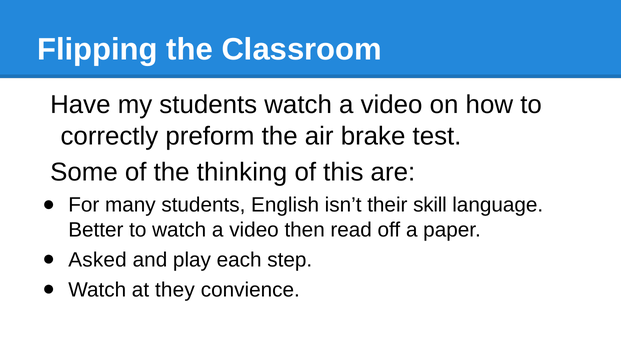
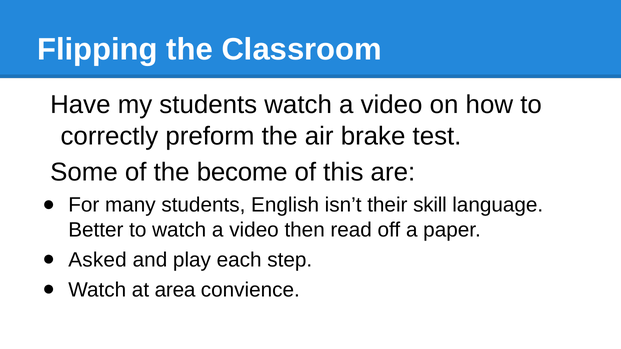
thinking: thinking -> become
they: they -> area
